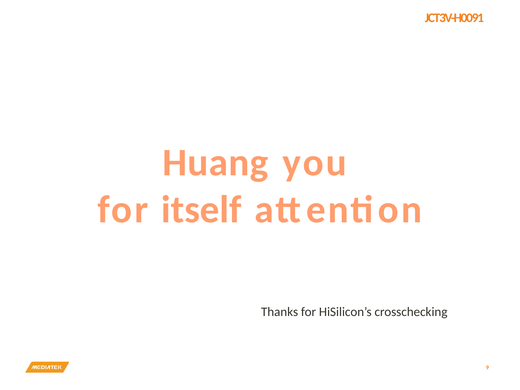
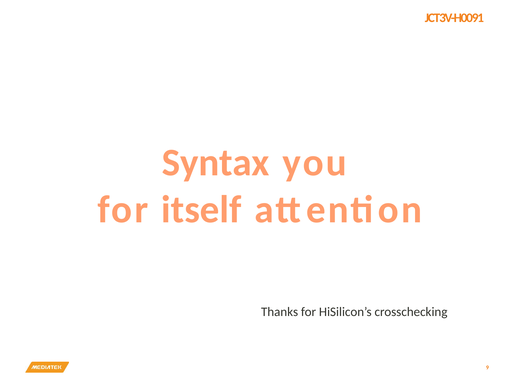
Huang: Huang -> Syntax
